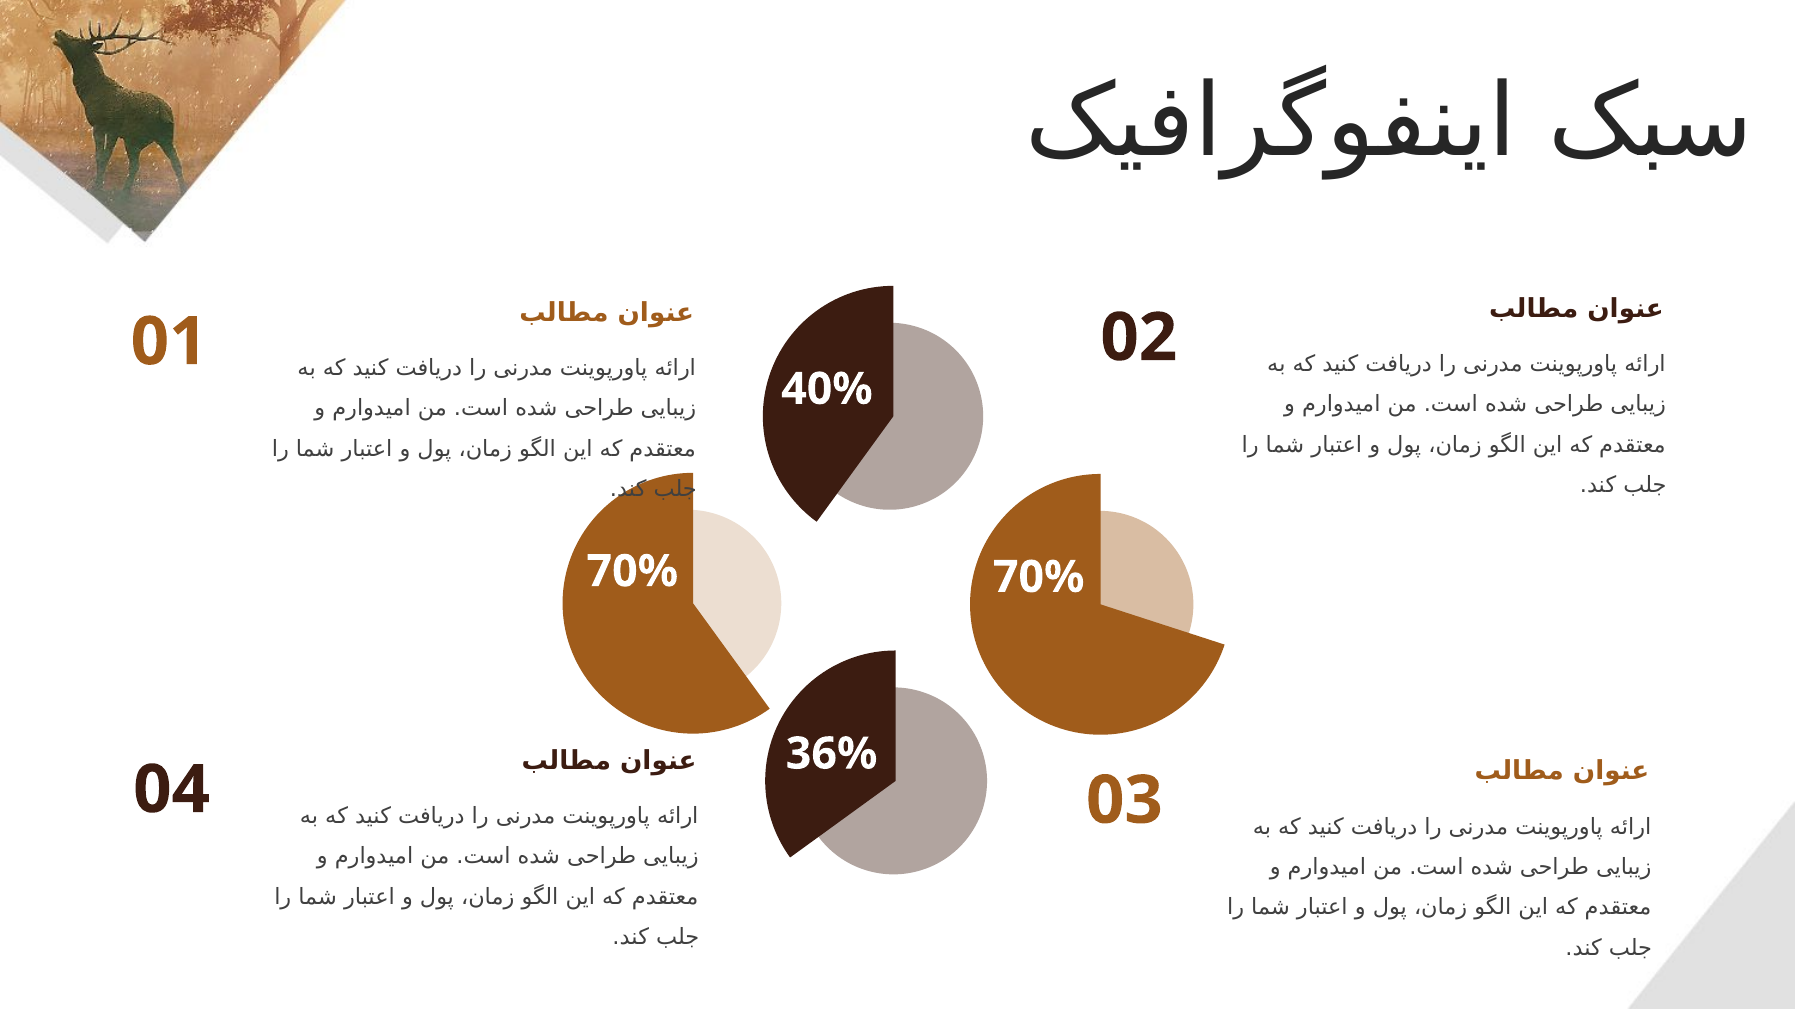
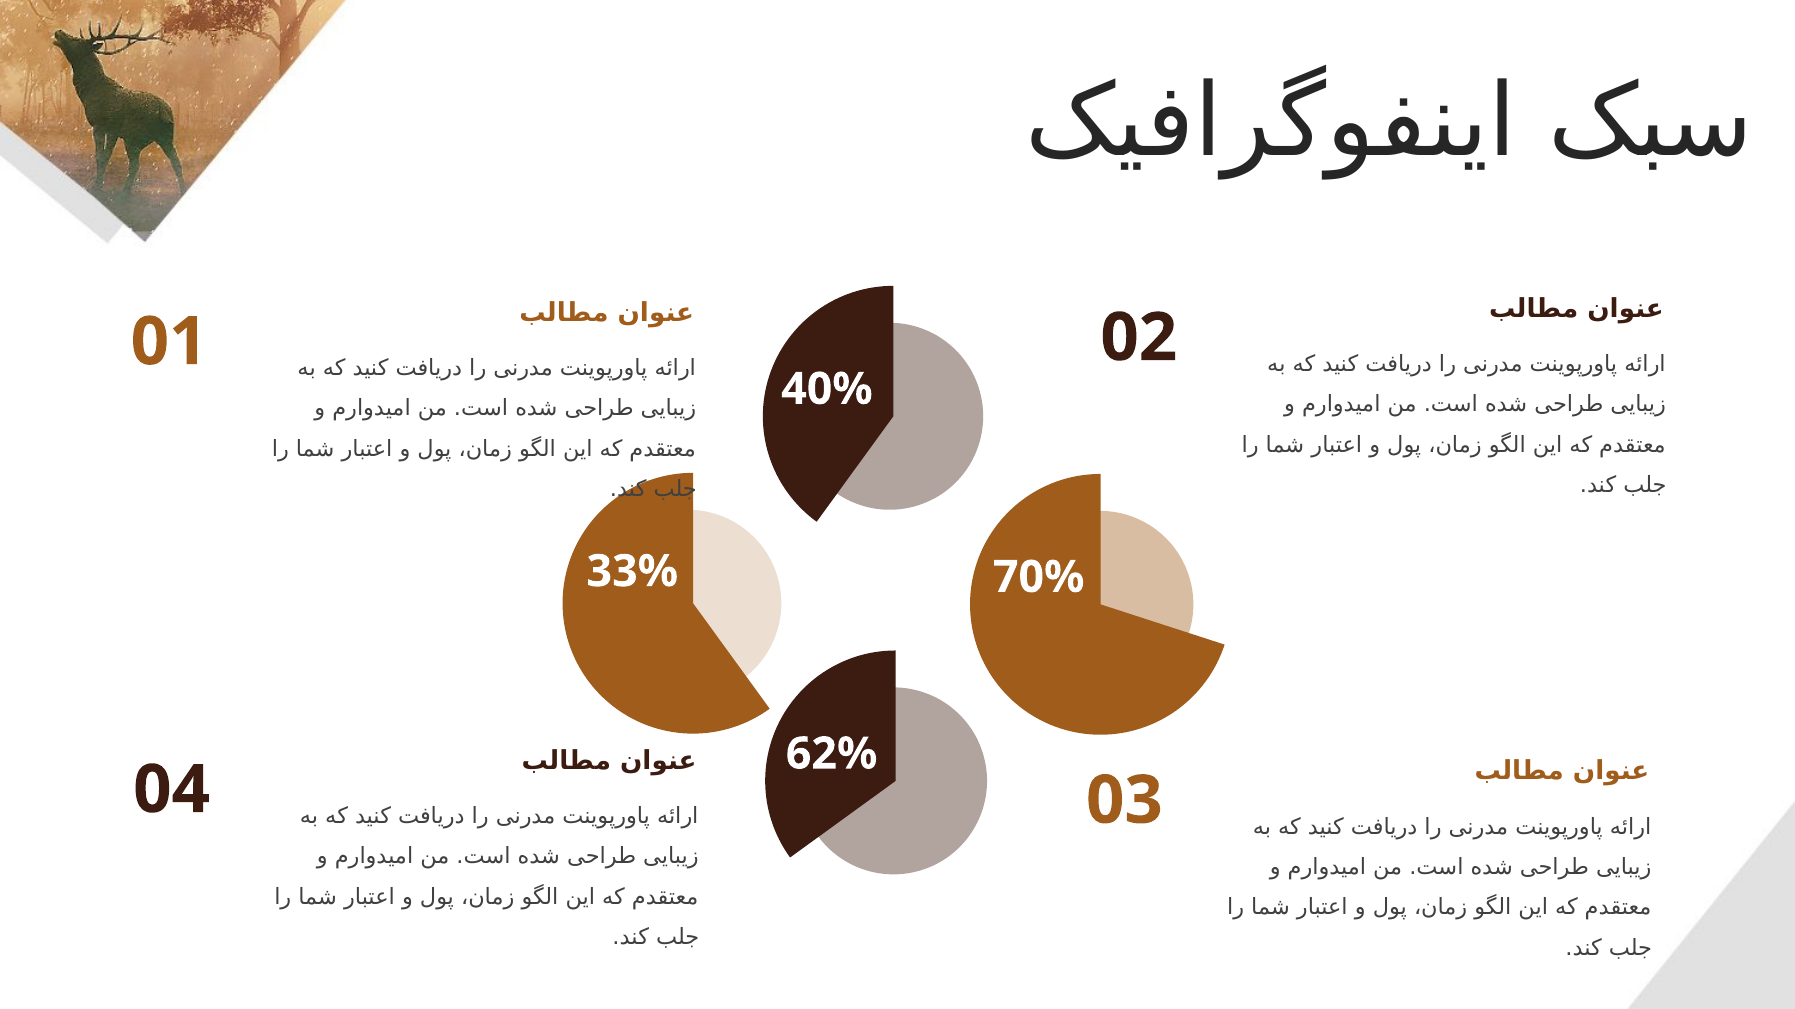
70% at (632, 572): 70% -> 33%
36%: 36% -> 62%
